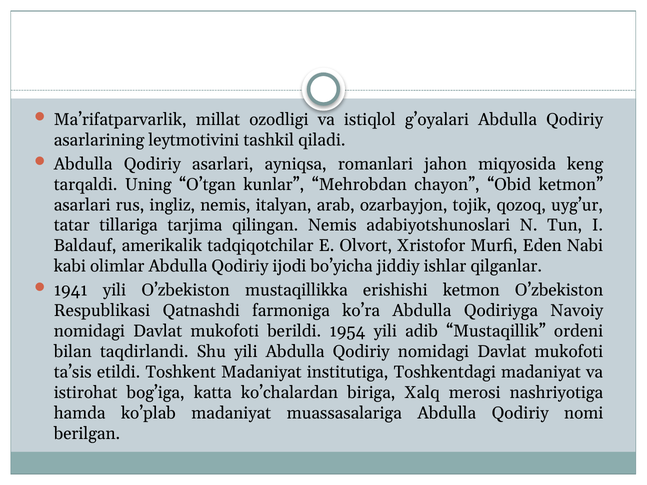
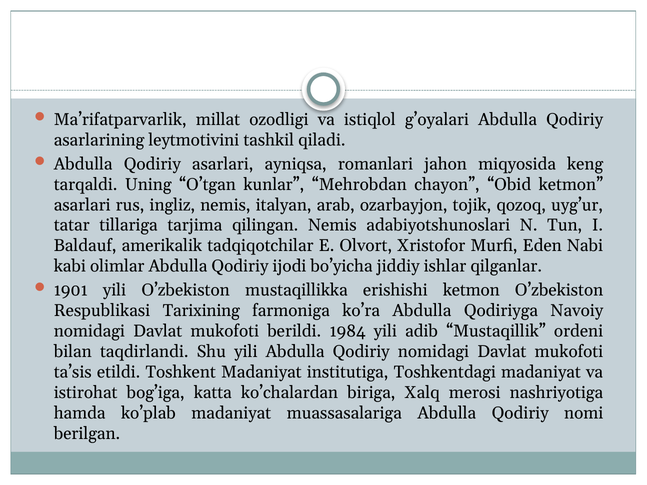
1941: 1941 -> 1901
Qatnashdi: Qatnashdi -> Tarixining
1954: 1954 -> 1984
